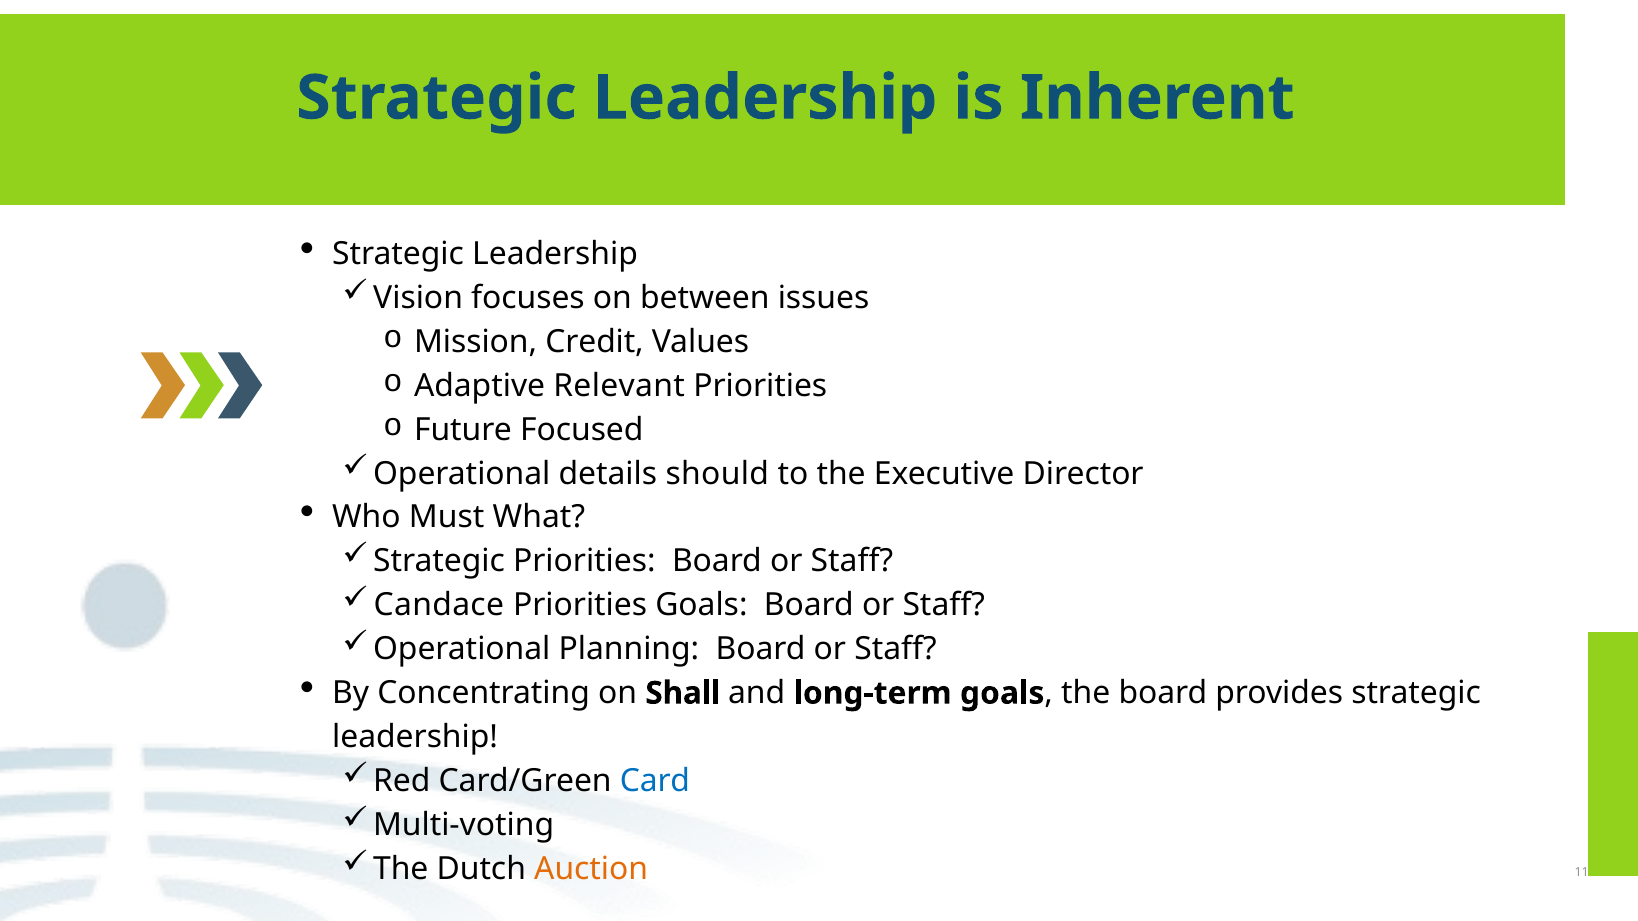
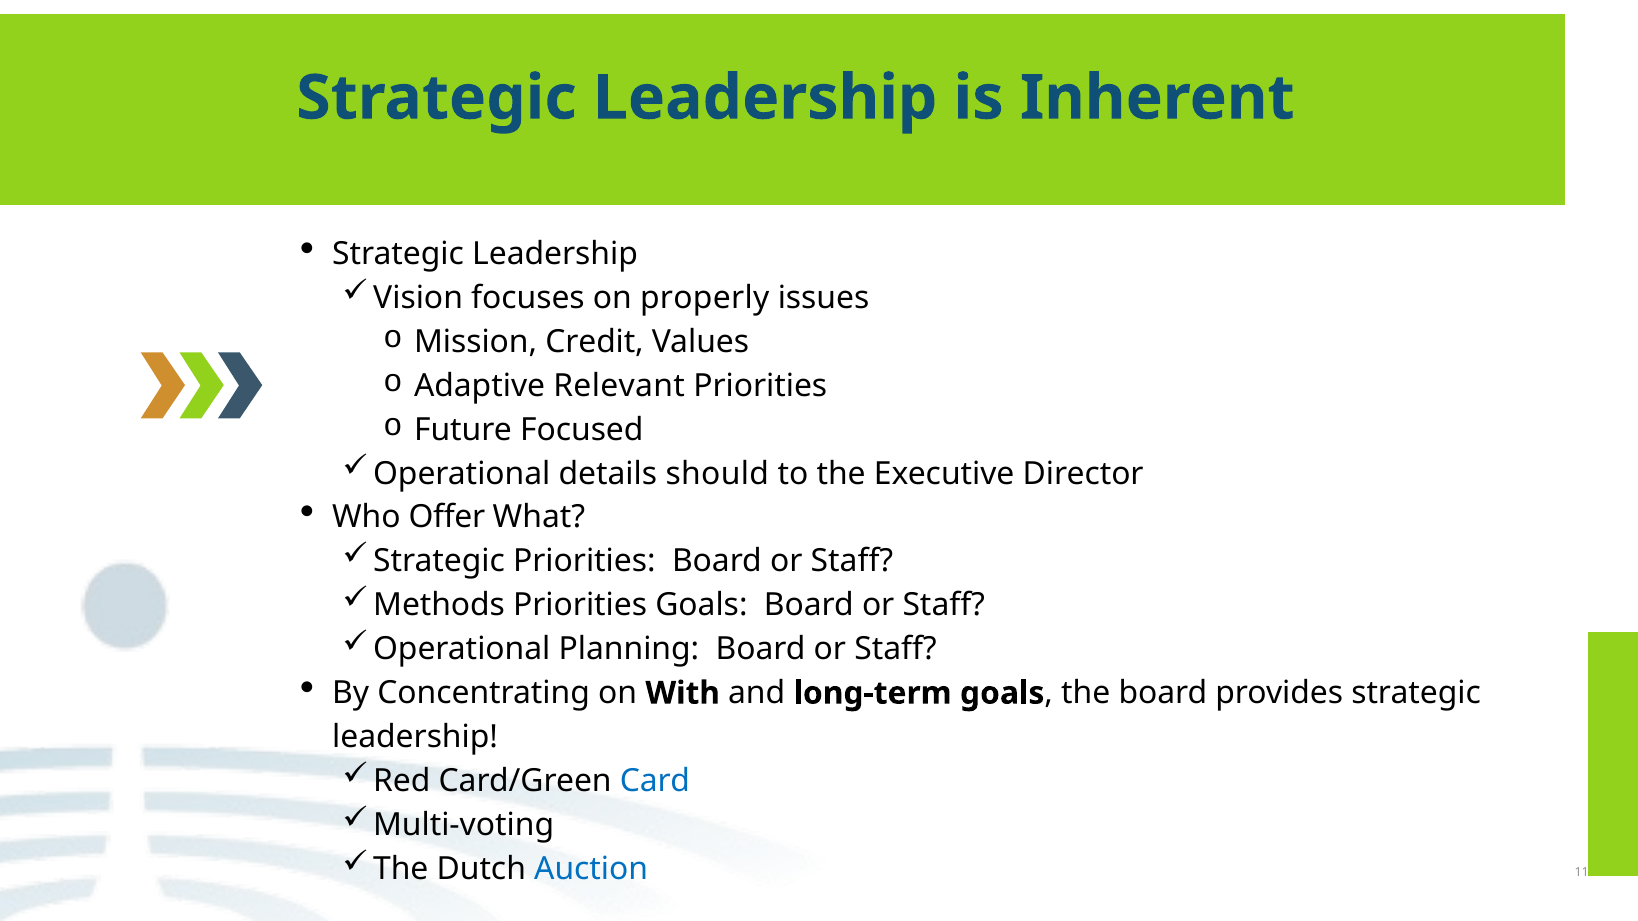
between: between -> properly
Must: Must -> Offer
Candace: Candace -> Methods
Shall: Shall -> With
Auction colour: orange -> blue
